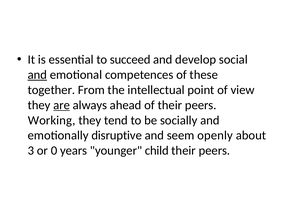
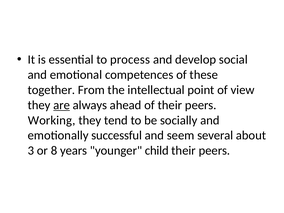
succeed: succeed -> process
and at (37, 75) underline: present -> none
disruptive: disruptive -> successful
openly: openly -> several
0: 0 -> 8
